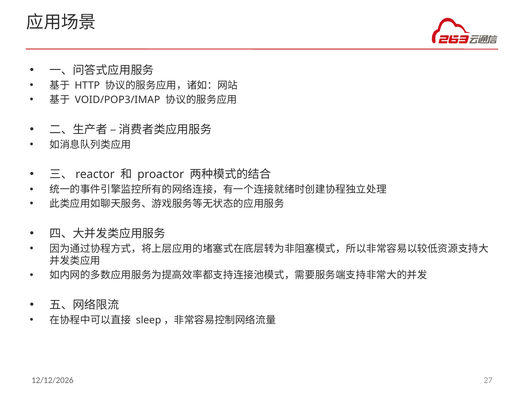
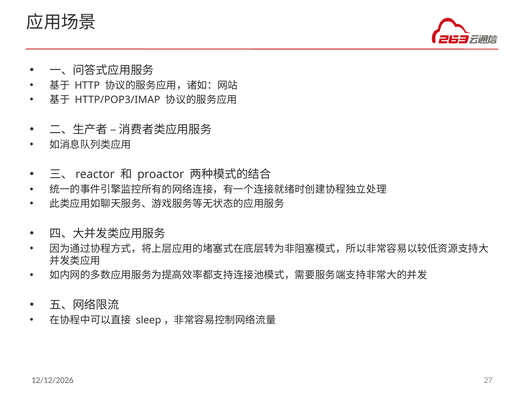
VOID/POP3/IMAP: VOID/POP3/IMAP -> HTTP/POP3/IMAP
